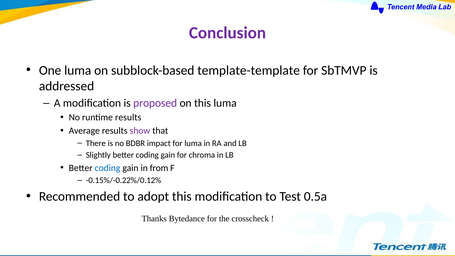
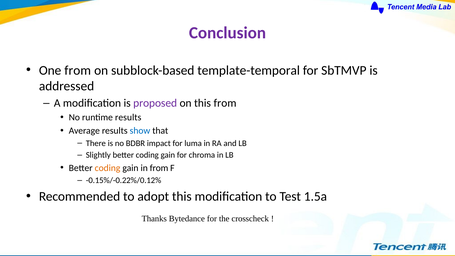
One luma: luma -> from
template-template: template-template -> template-temporal
this luma: luma -> from
show colour: purple -> blue
coding at (108, 168) colour: blue -> orange
0.5a: 0.5a -> 1.5a
